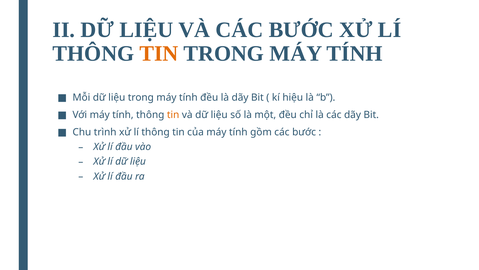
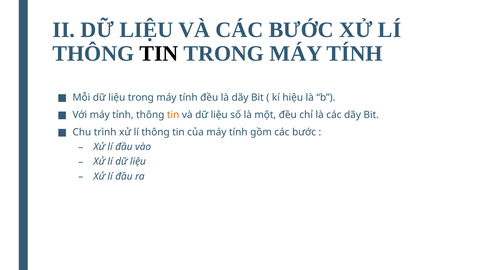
TIN at (159, 53) colour: orange -> black
